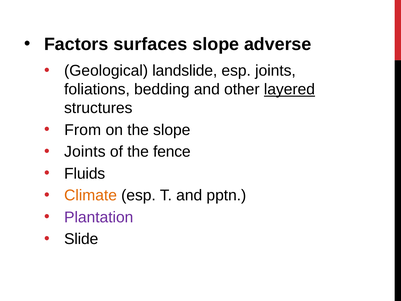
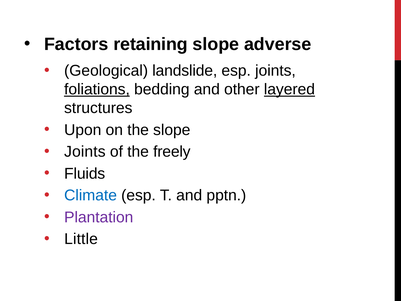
surfaces: surfaces -> retaining
foliations underline: none -> present
From: From -> Upon
fence: fence -> freely
Climate colour: orange -> blue
Slide: Slide -> Little
